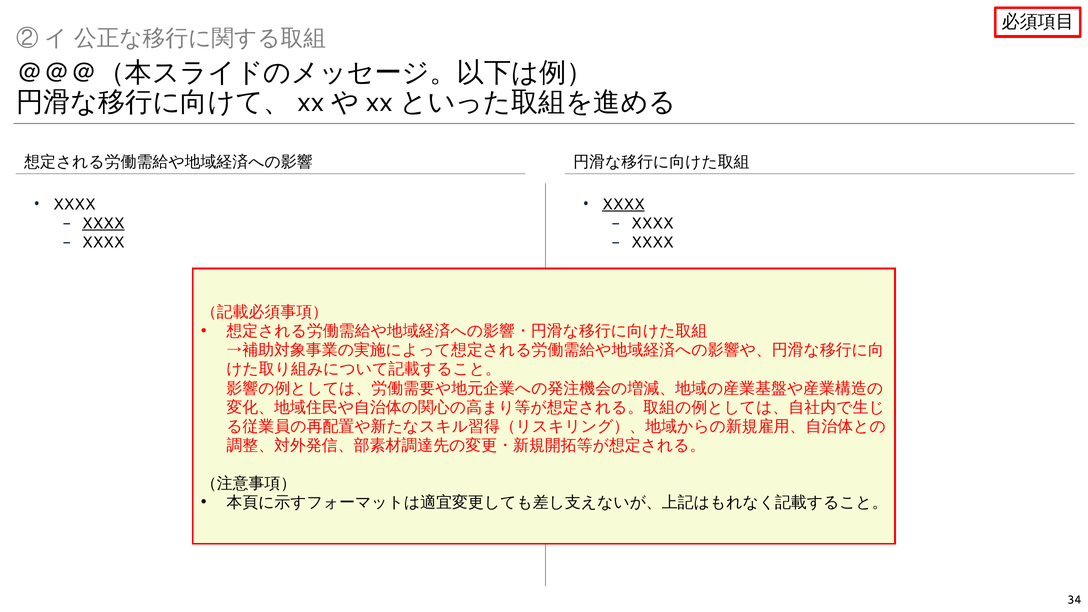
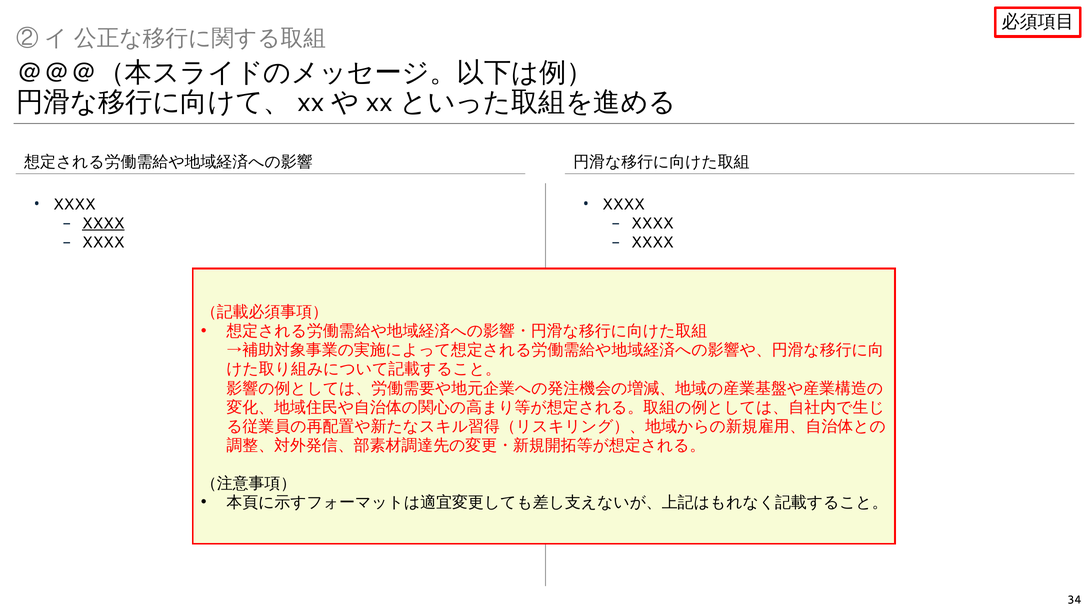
XXXX at (623, 204) underline: present -> none
